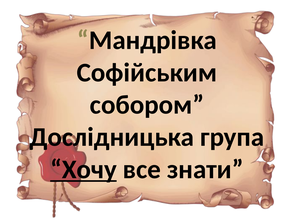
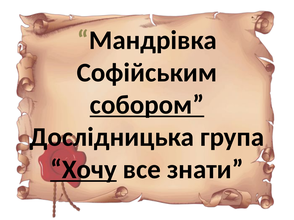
собором underline: none -> present
